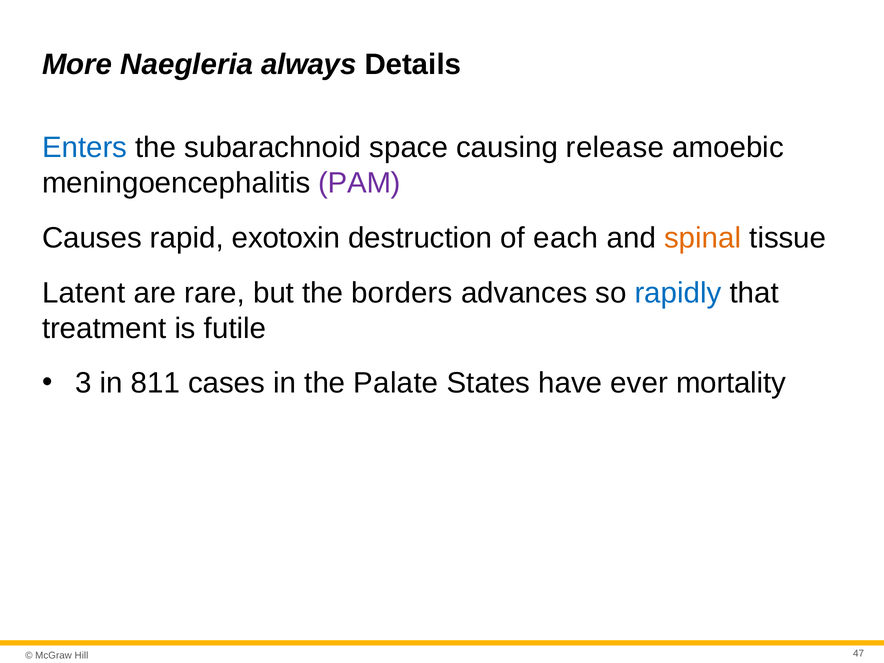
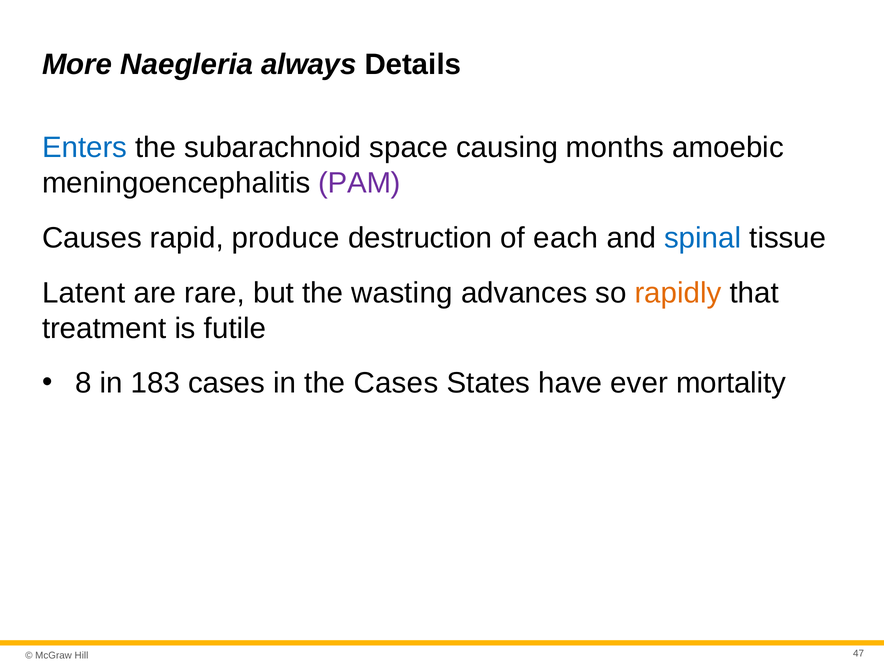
release: release -> months
exotoxin: exotoxin -> produce
spinal colour: orange -> blue
borders: borders -> wasting
rapidly colour: blue -> orange
3: 3 -> 8
811: 811 -> 183
the Palate: Palate -> Cases
